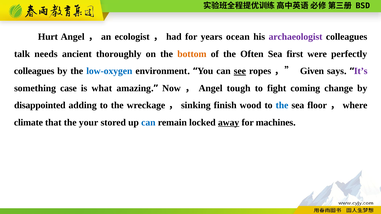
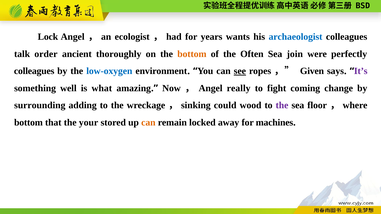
Hurt: Hurt -> Lock
ocean: ocean -> wants
archaeologist colour: purple -> blue
needs: needs -> order
first: first -> join
case: case -> well
tough: tough -> really
disappointed: disappointed -> surrounding
finish: finish -> could
the at (282, 105) colour: blue -> purple
climate at (28, 123): climate -> bottom
can at (148, 123) colour: blue -> orange
away underline: present -> none
